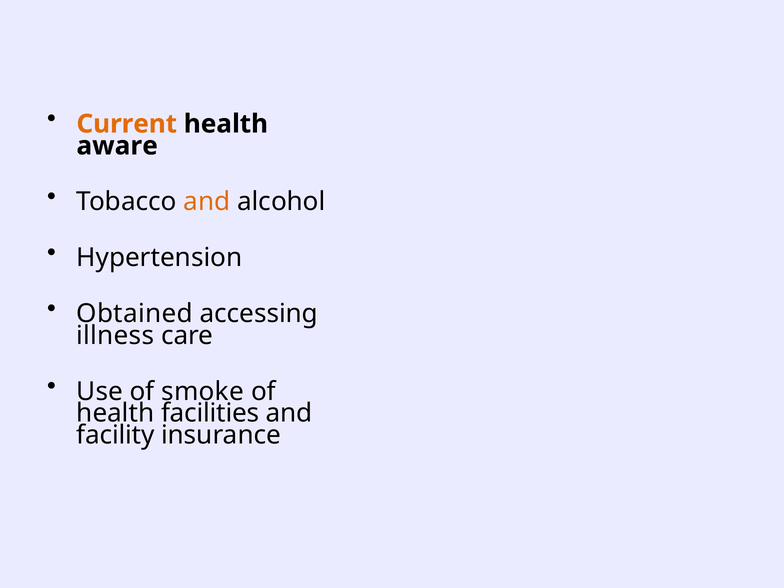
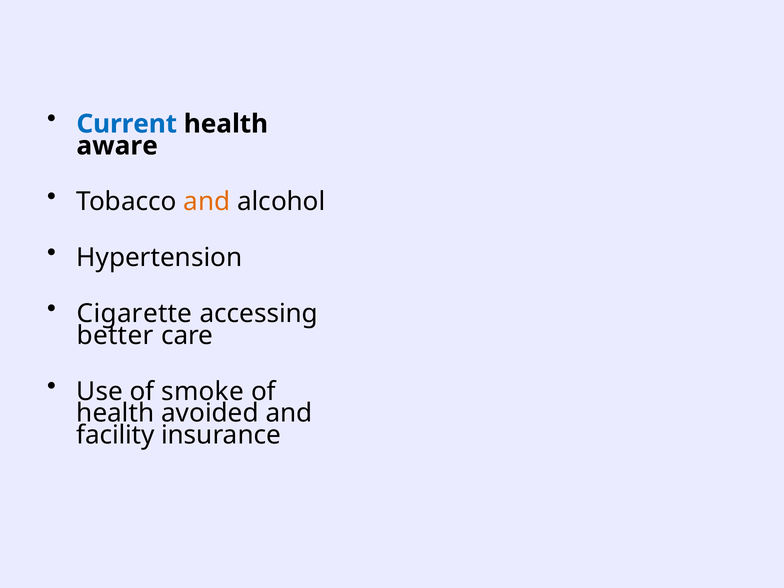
Current colour: orange -> blue
Obtained: Obtained -> Cigarette
illness: illness -> better
facilities: facilities -> avoided
